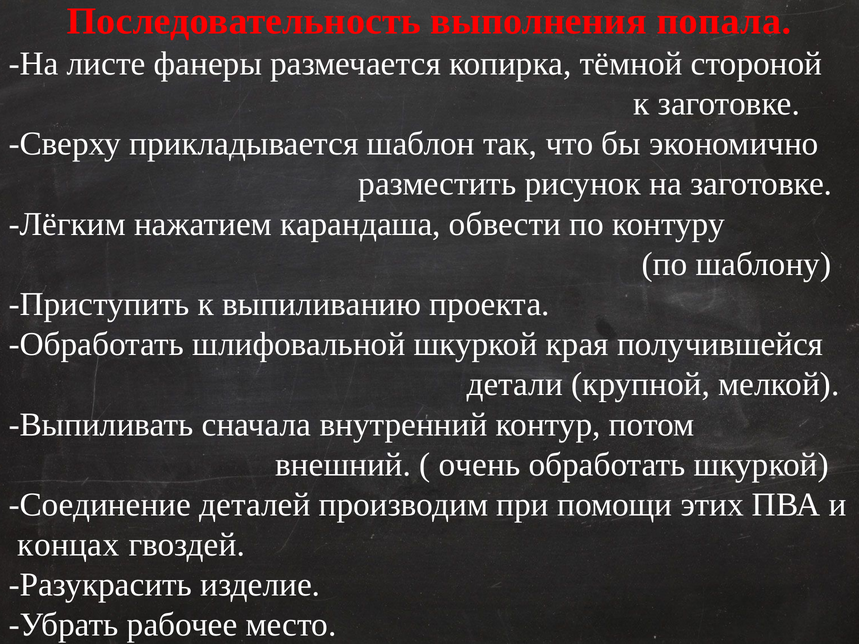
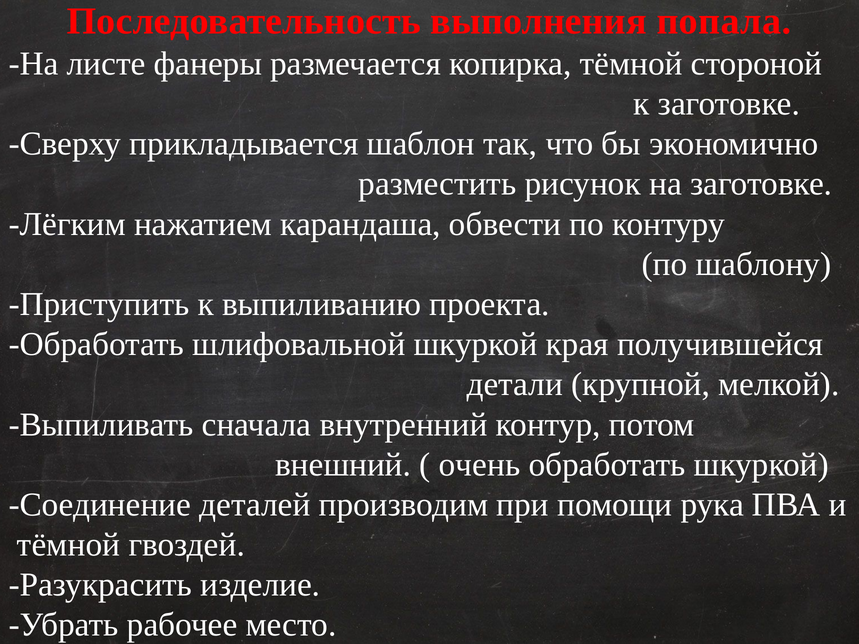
этих: этих -> рука
концах at (68, 545): концах -> тёмной
